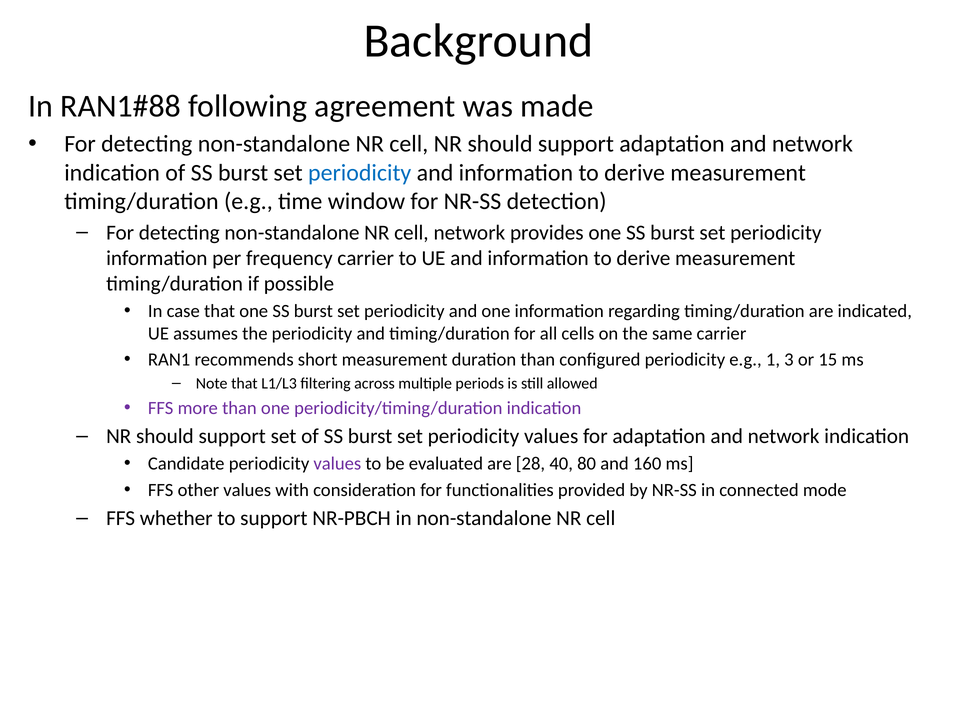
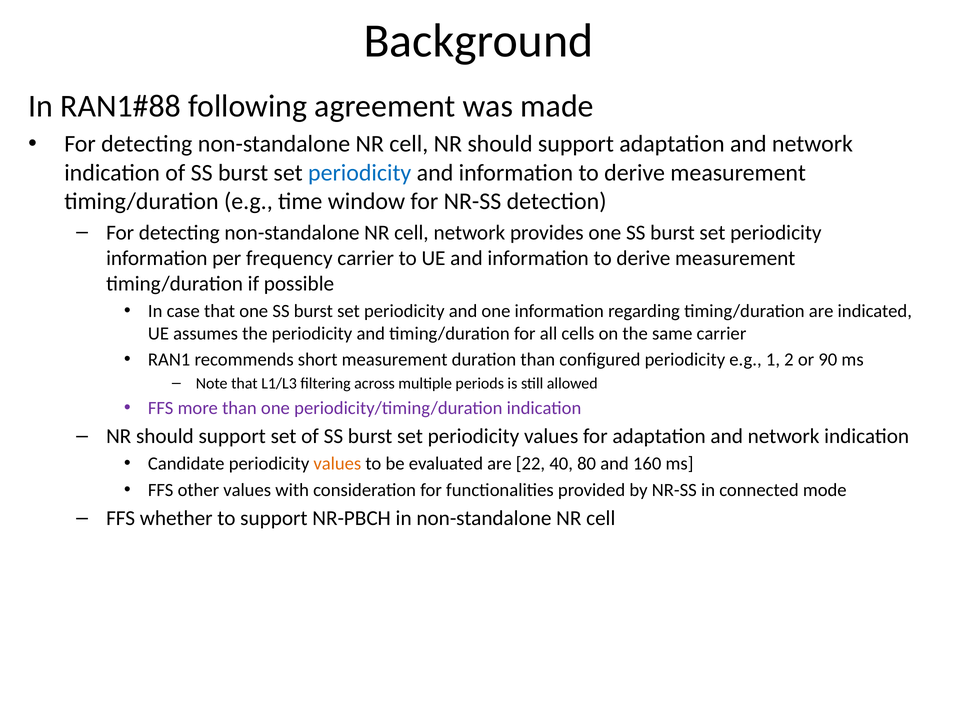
3: 3 -> 2
15: 15 -> 90
values at (337, 464) colour: purple -> orange
28: 28 -> 22
